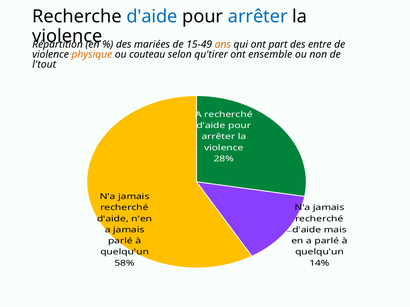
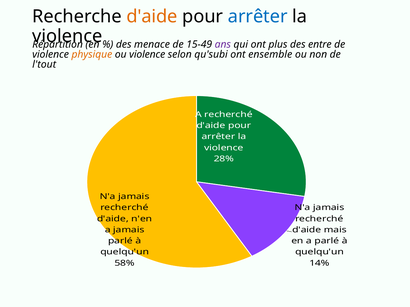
d'aide at (152, 17) colour: blue -> orange
mariées: mariées -> menace
ans colour: orange -> purple
part: part -> plus
ou couteau: couteau -> violence
qu'tirer: qu'tirer -> qu'subi
